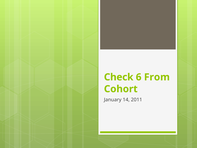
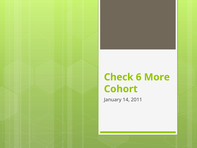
From: From -> More
